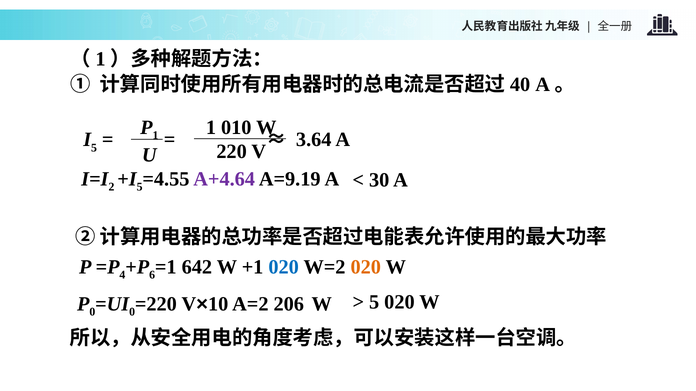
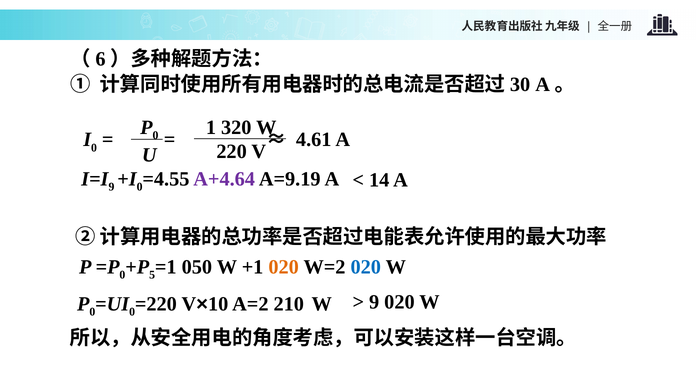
1 at (101, 59): 1 -> 6
40: 40 -> 30
1 at (155, 136): 1 -> 0
010: 010 -> 320
5 at (94, 148): 5 -> 0
3.64: 3.64 -> 4.61
2 at (111, 187): 2 -> 9
5 at (140, 187): 5 -> 0
30: 30 -> 14
4 at (122, 275): 4 -> 0
6: 6 -> 5
642: 642 -> 050
020 at (284, 267) colour: blue -> orange
020 at (366, 267) colour: orange -> blue
5 at (374, 303): 5 -> 9
206: 206 -> 210
